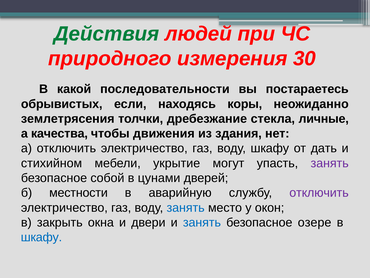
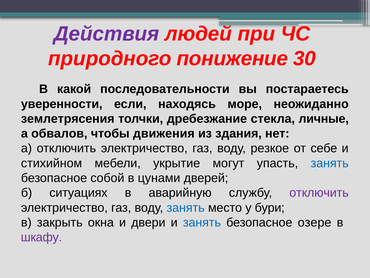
Действия colour: green -> purple
измерения: измерения -> понижение
обрывистых: обрывистых -> уверенности
коры: коры -> море
качества: качества -> обвалов
воду шкафу: шкафу -> резкое
дать: дать -> себе
занять at (330, 163) colour: purple -> blue
местности: местности -> ситуациях
окон: окон -> бури
шкафу at (41, 237) colour: blue -> purple
